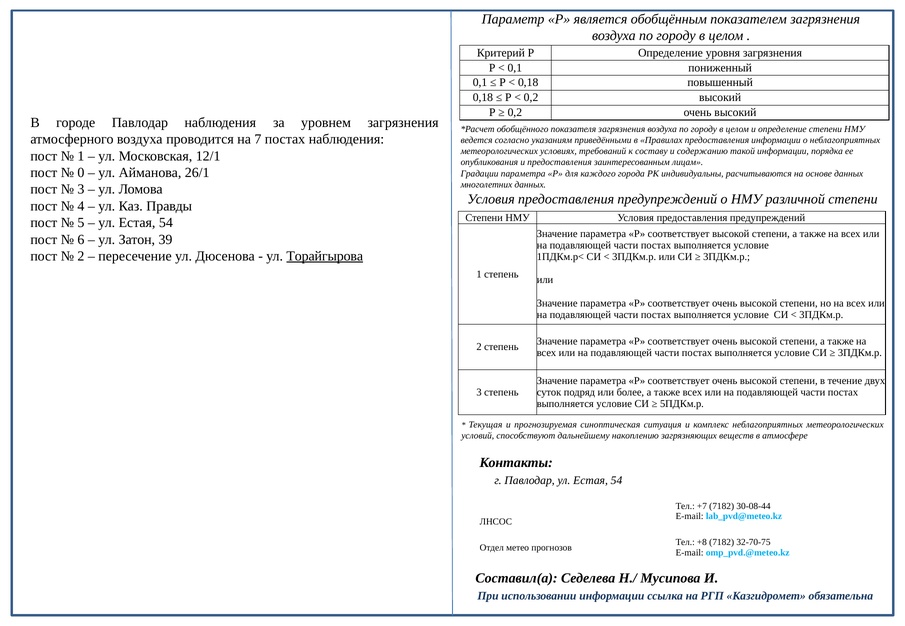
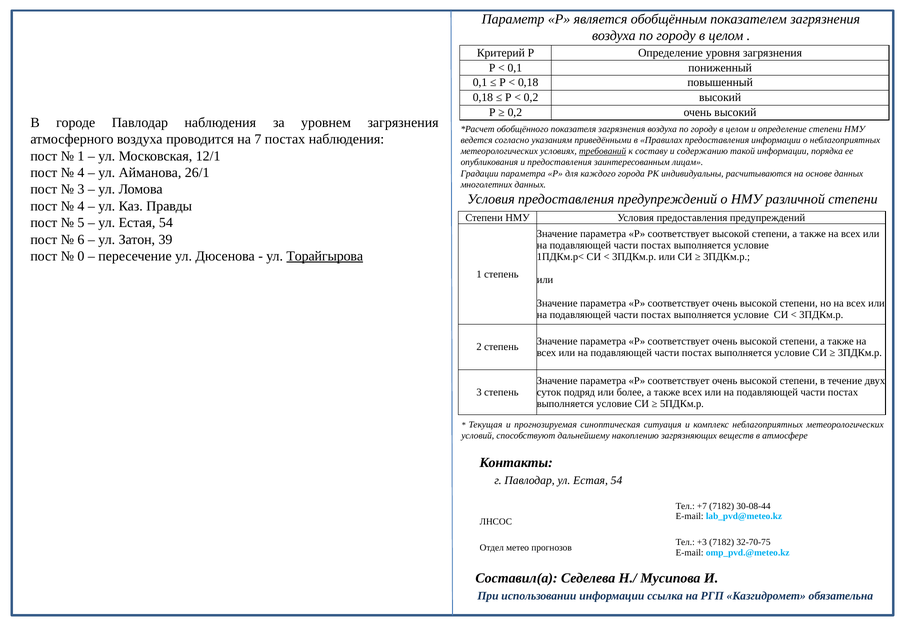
требований underline: none -> present
0 at (81, 173): 0 -> 4
2 at (81, 256): 2 -> 0
+8: +8 -> +3
